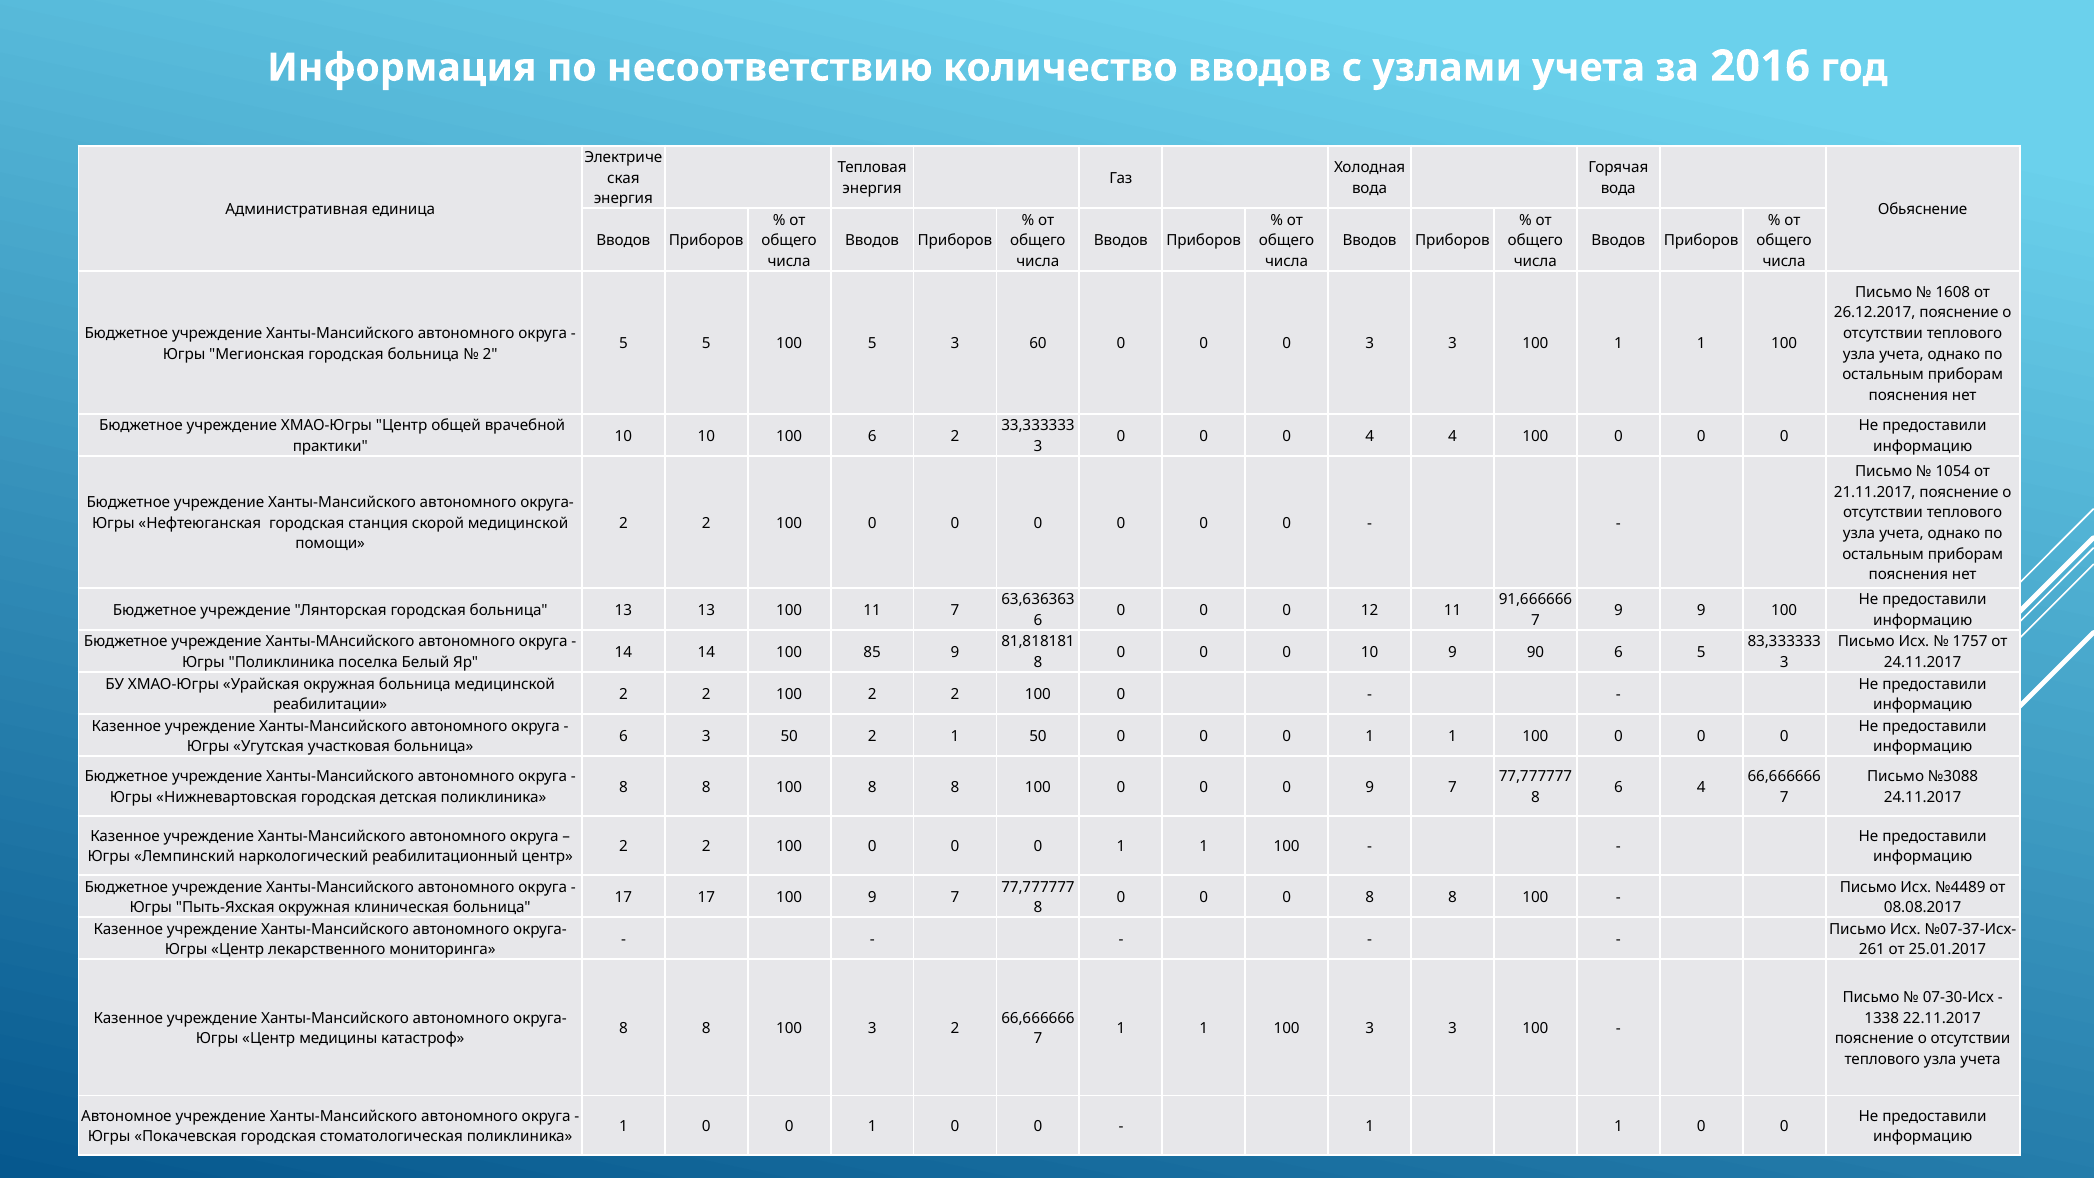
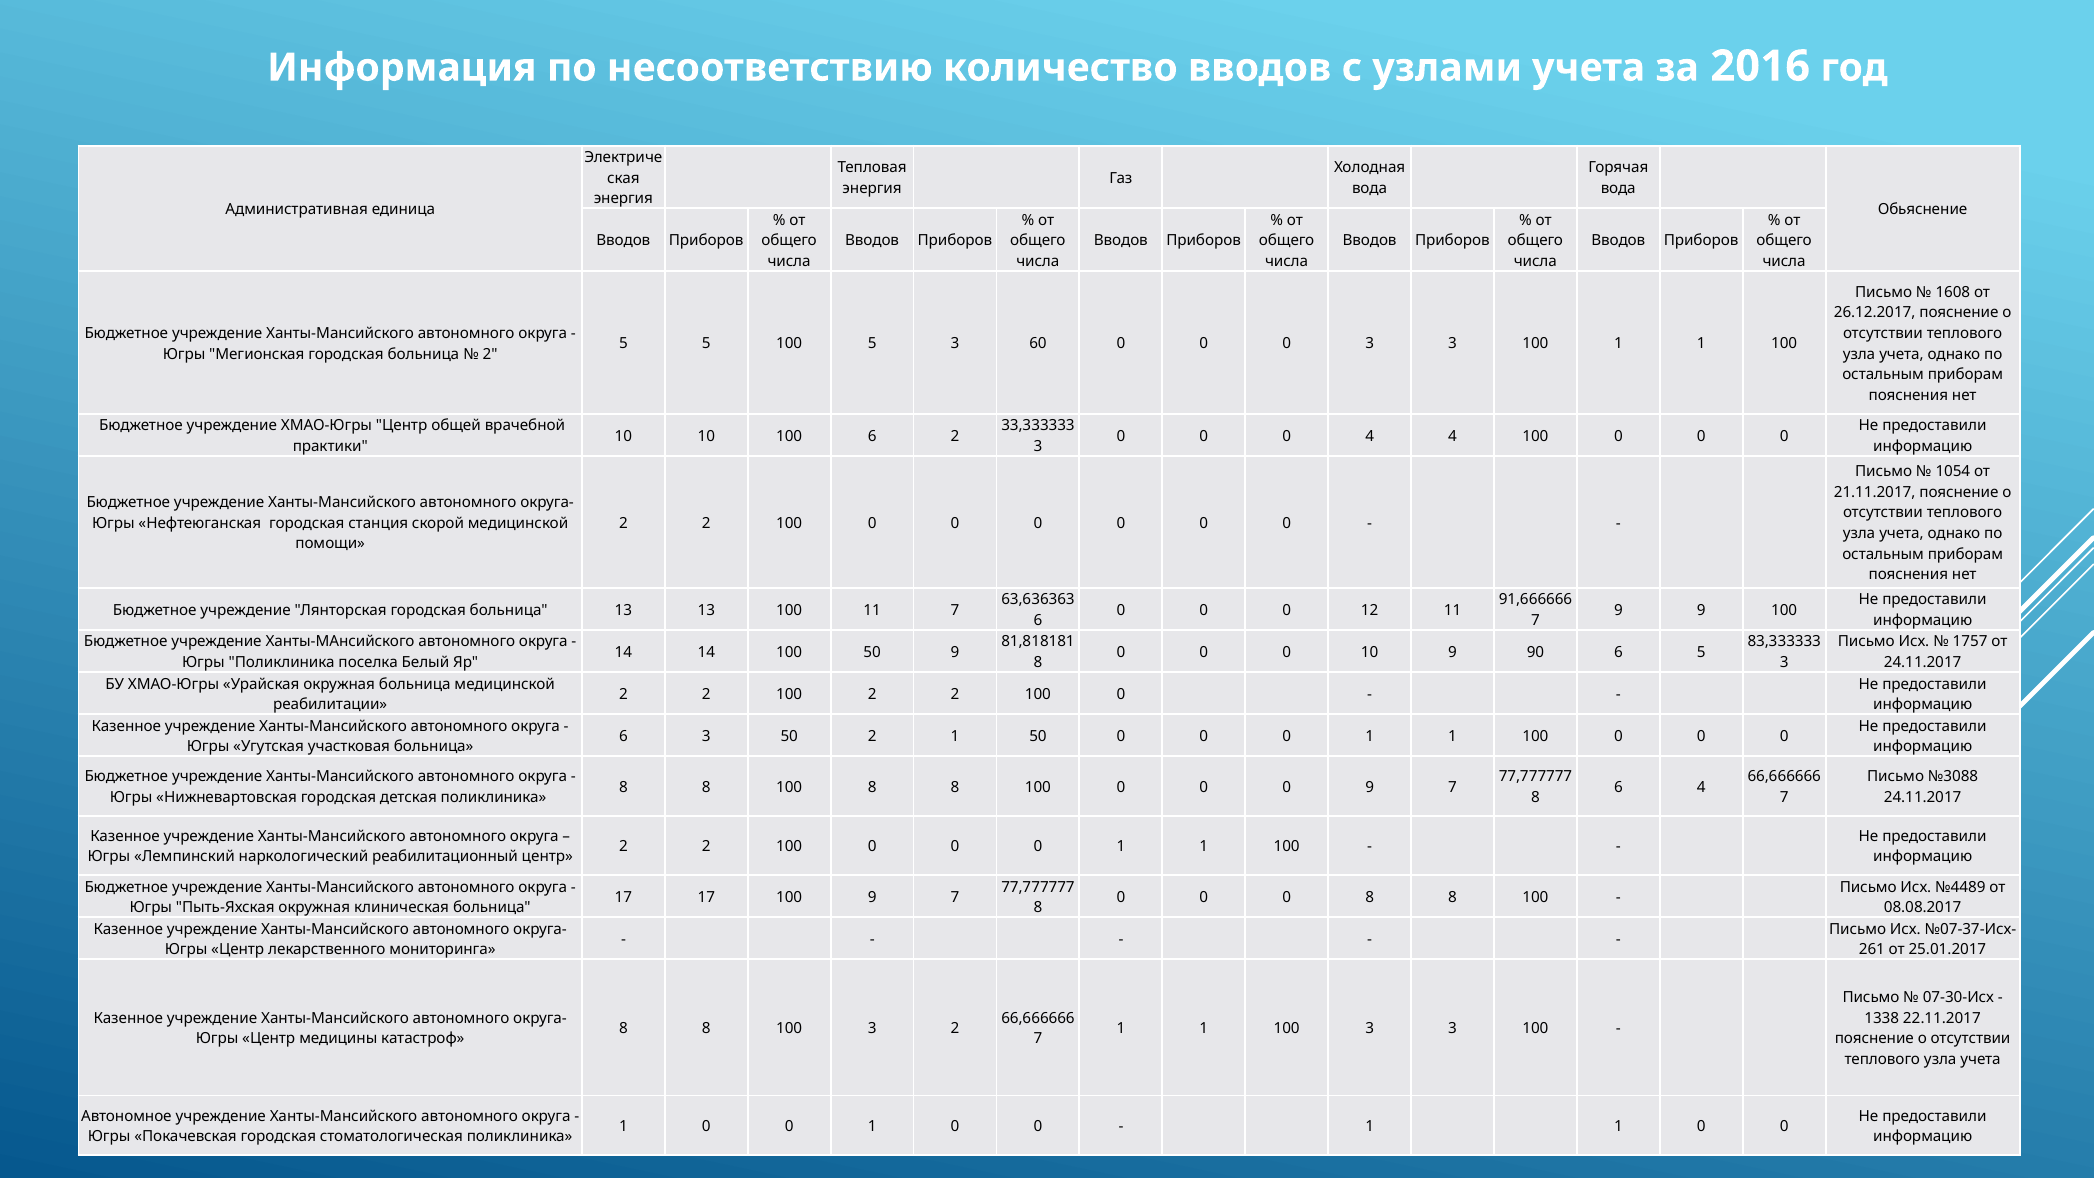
100 85: 85 -> 50
